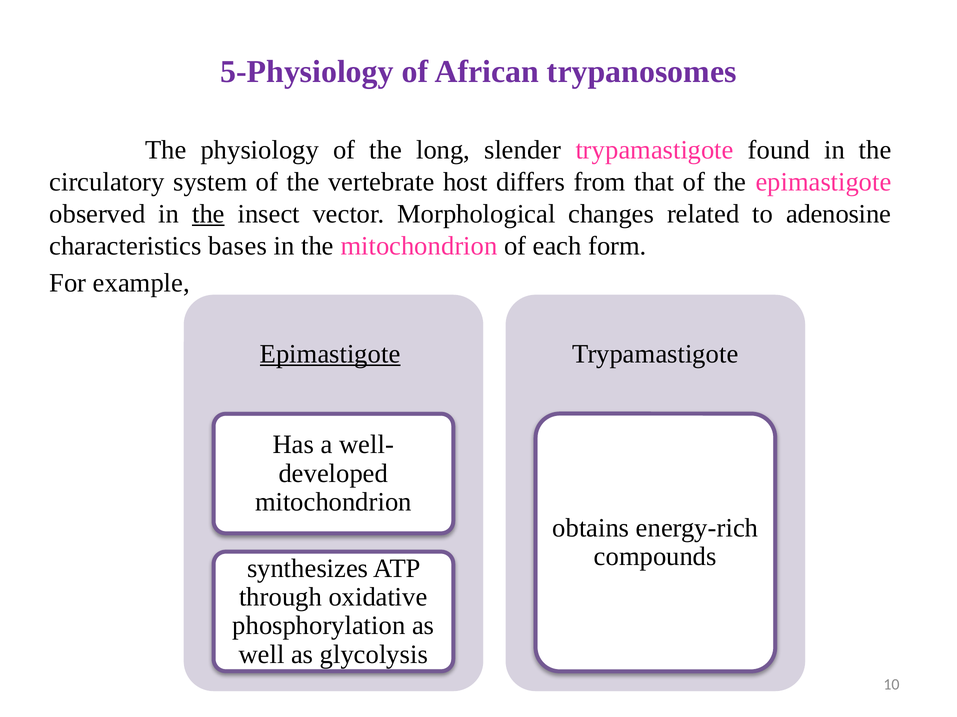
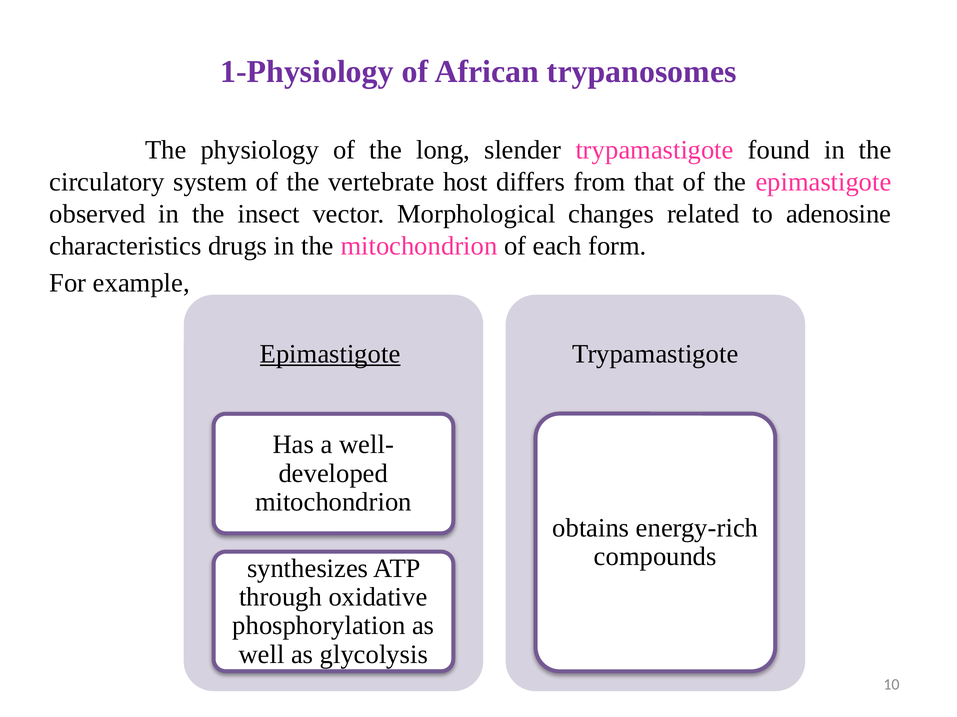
5-Physiology: 5-Physiology -> 1-Physiology
the at (208, 214) underline: present -> none
bases: bases -> drugs
